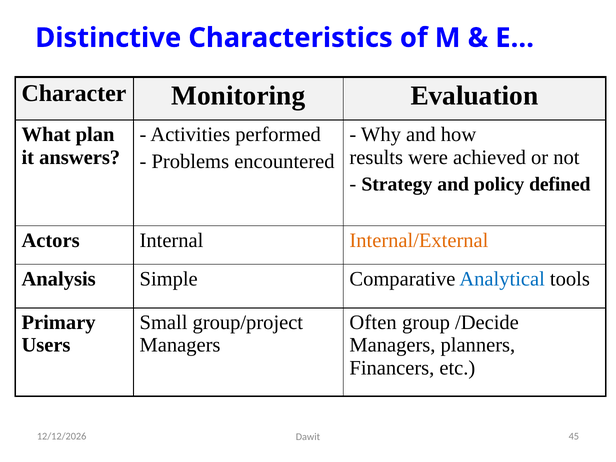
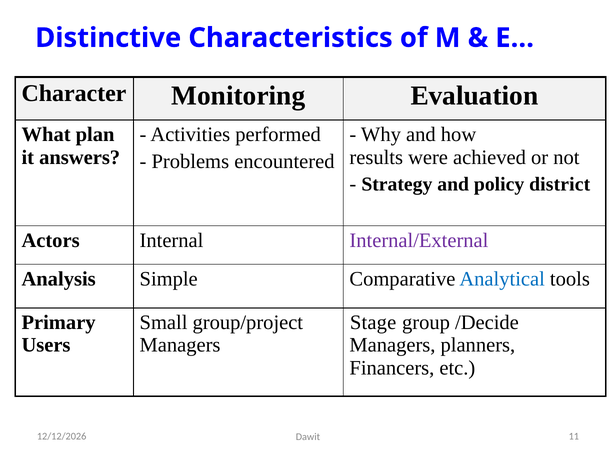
defined: defined -> district
Internal/External colour: orange -> purple
Often: Often -> Stage
45: 45 -> 11
